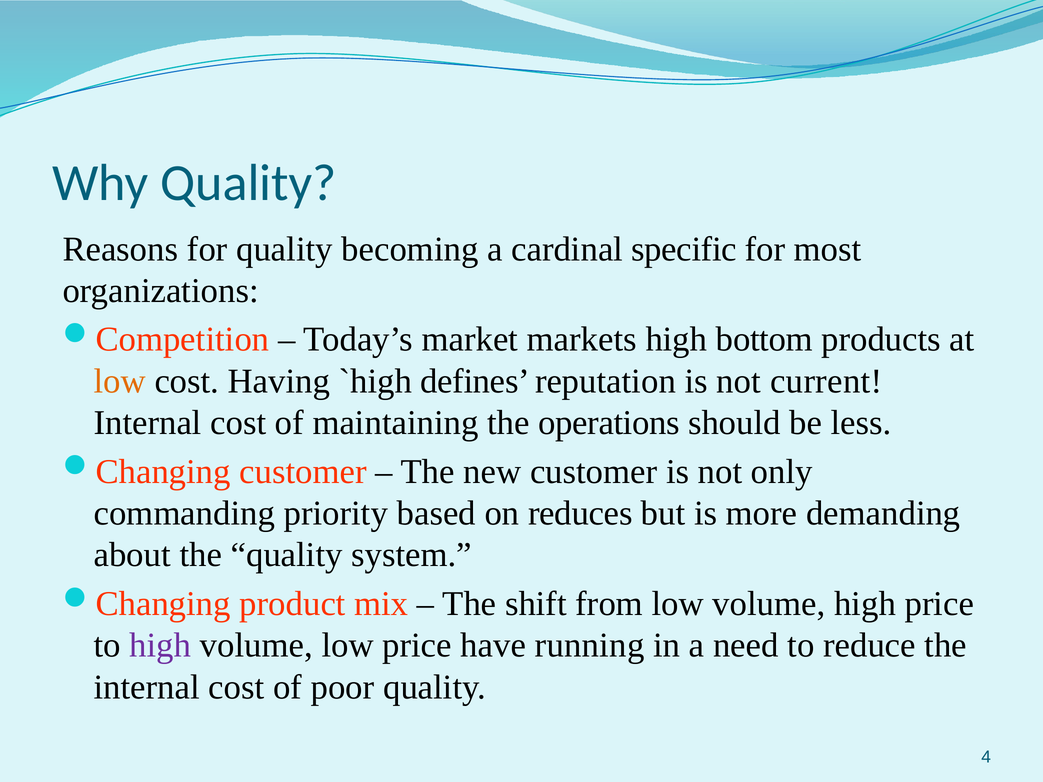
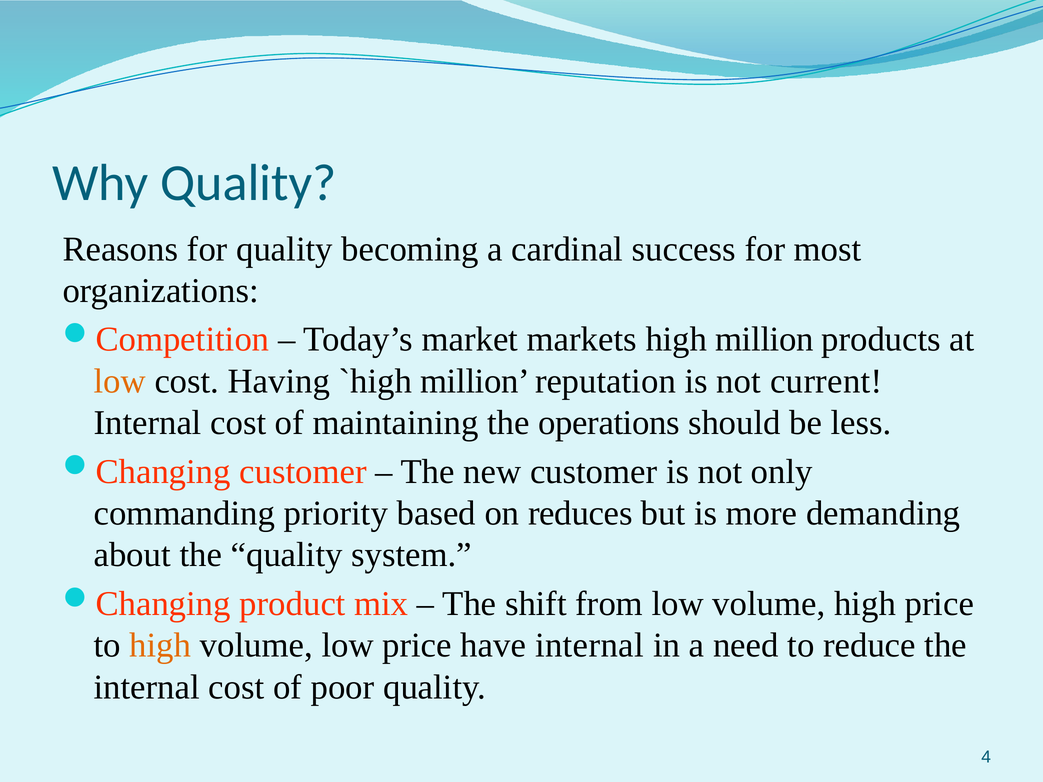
specific: specific -> success
high bottom: bottom -> million
defines at (475, 381): defines -> million
high at (160, 646) colour: purple -> orange
have running: running -> internal
